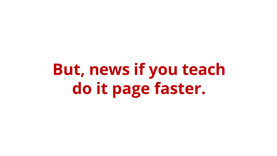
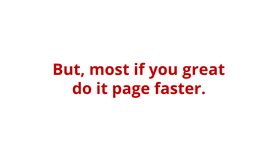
news: news -> most
teach: teach -> great
